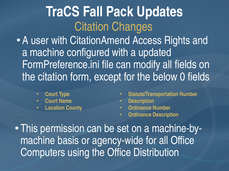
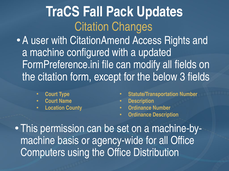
0: 0 -> 3
